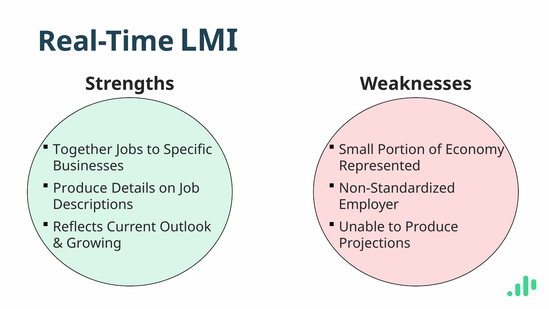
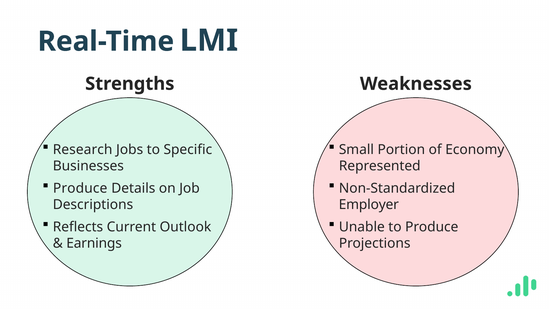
Together: Together -> Research
Growing: Growing -> Earnings
